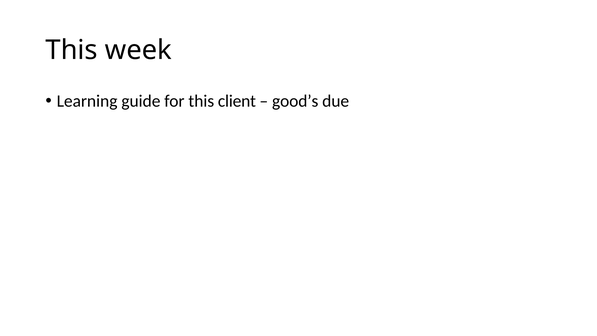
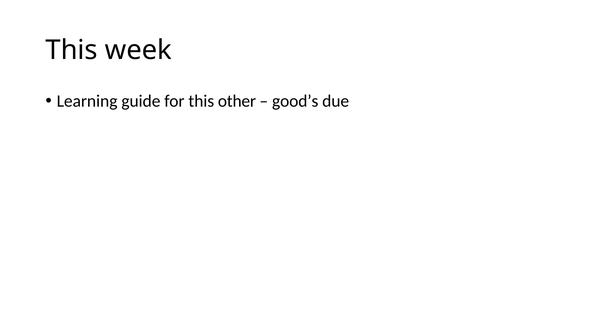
client: client -> other
